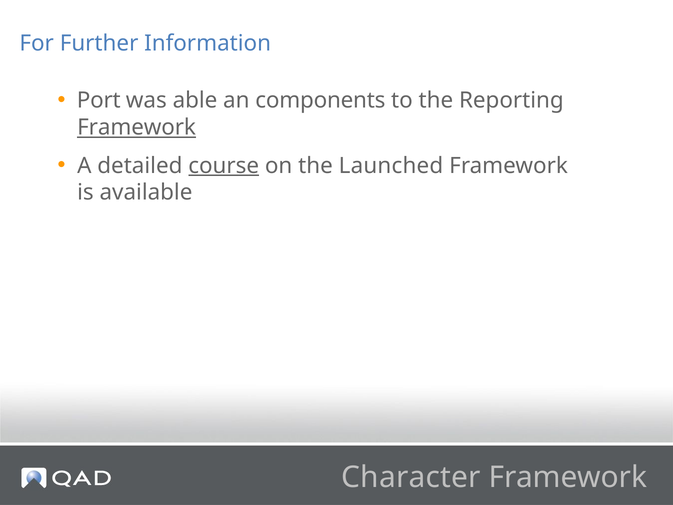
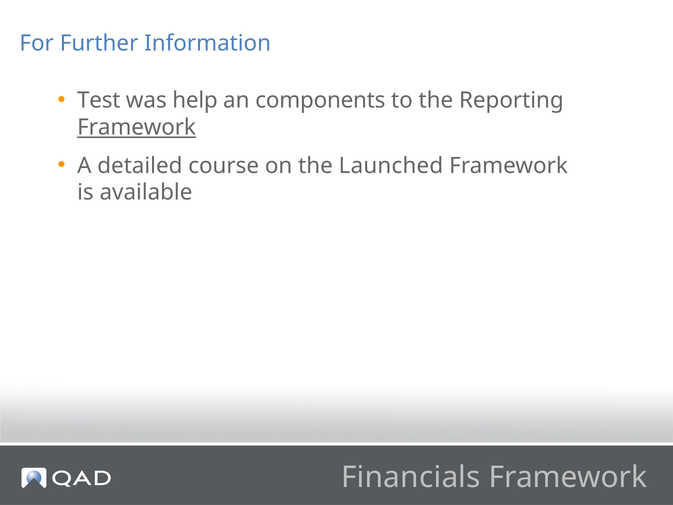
Port: Port -> Test
able: able -> help
course underline: present -> none
Character: Character -> Financials
